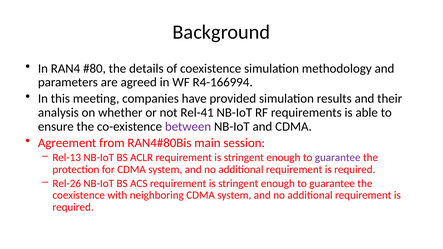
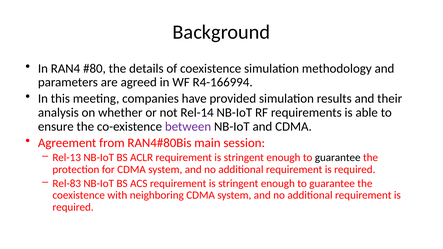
Rel-41: Rel-41 -> Rel-14
guarantee at (338, 158) colour: purple -> black
Rel-26: Rel-26 -> Rel-83
